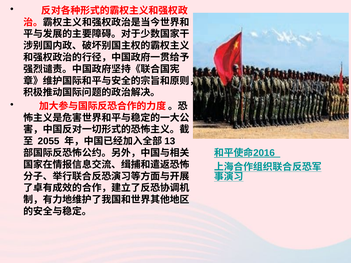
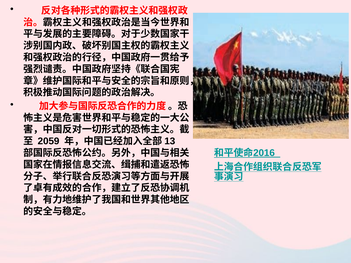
2055: 2055 -> 2059
